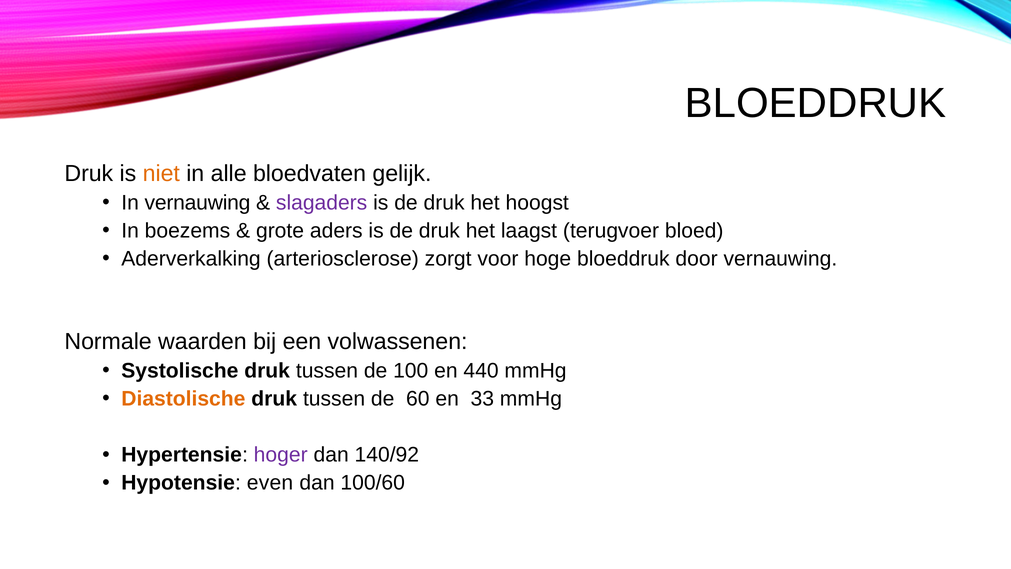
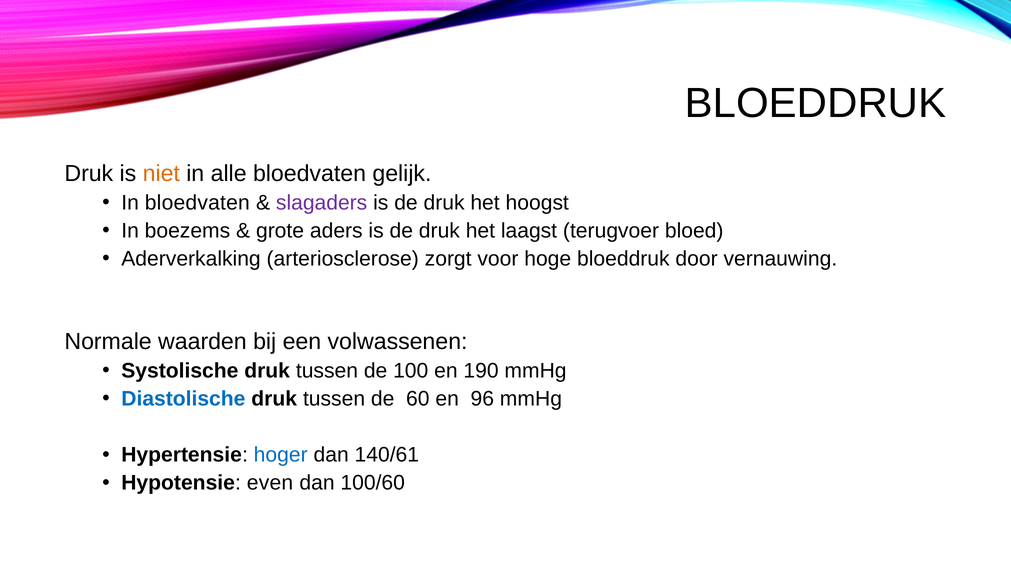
In vernauwing: vernauwing -> bloedvaten
440: 440 -> 190
Diastolische colour: orange -> blue
33: 33 -> 96
hoger colour: purple -> blue
140/92: 140/92 -> 140/61
